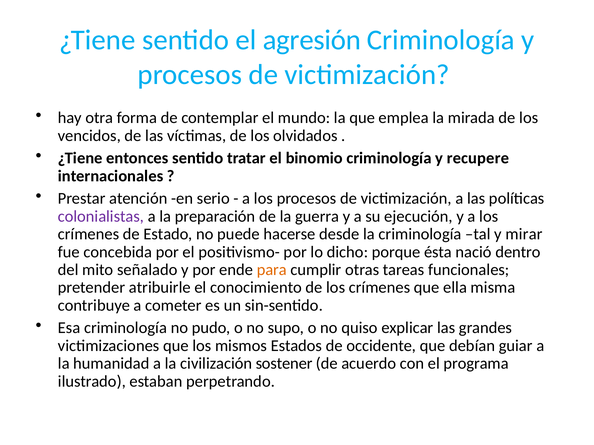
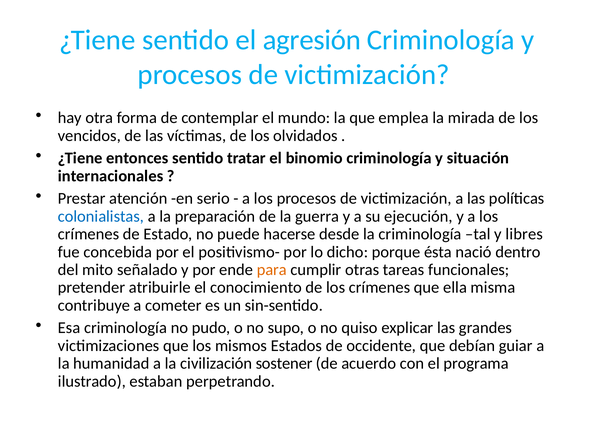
recupere: recupere -> situación
colonialistas colour: purple -> blue
mirar: mirar -> libres
